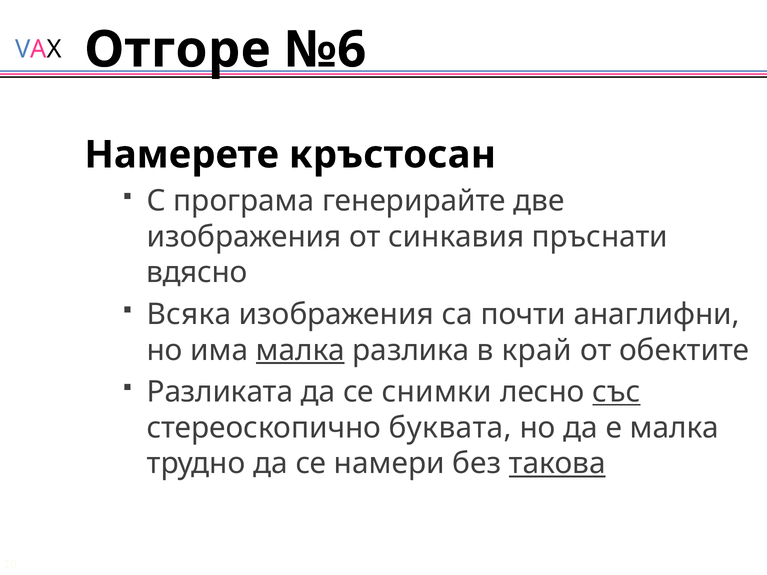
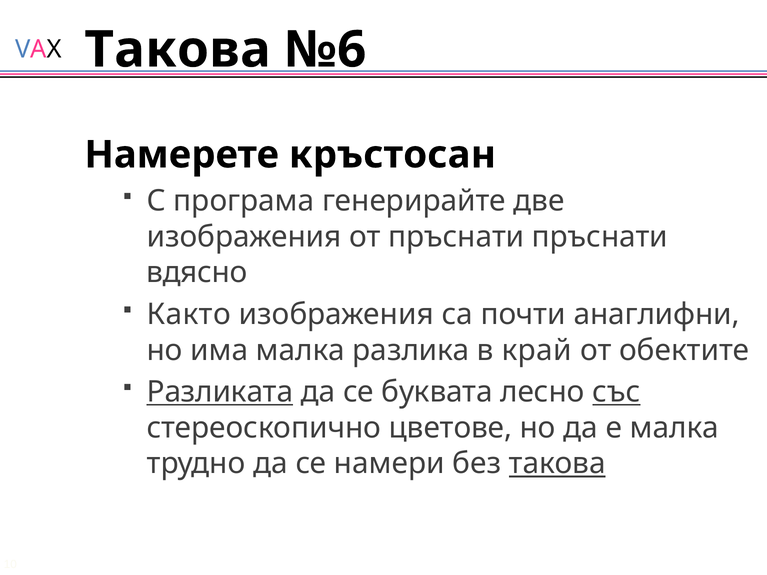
Отгоре at (177, 50): Отгоре -> Такова
от синкавия: синкавия -> пръснати
Всяка: Всяка -> Както
малка at (300, 350) underline: present -> none
Разликата underline: none -> present
снимки: снимки -> буквата
буквата: буквата -> цветове
